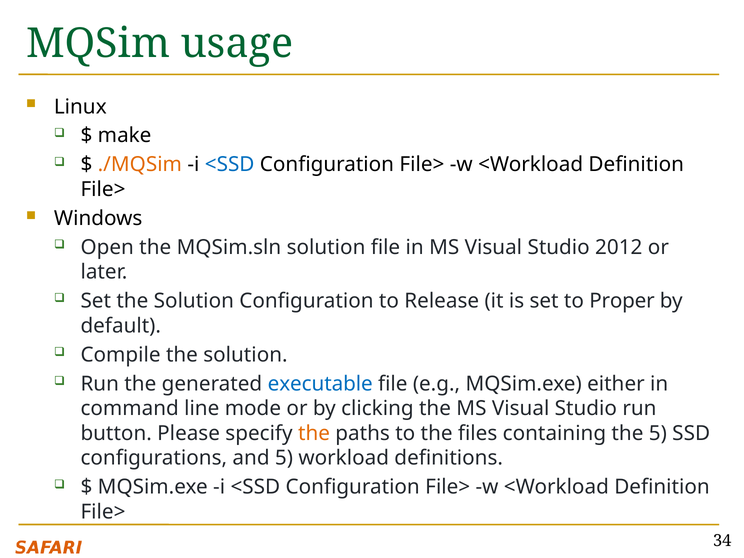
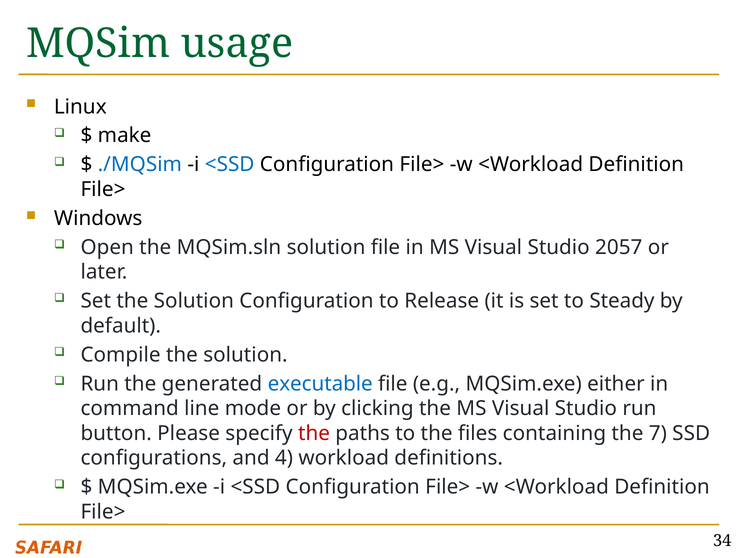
./MQSim colour: orange -> blue
2012: 2012 -> 2057
Proper: Proper -> Steady
the at (314, 433) colour: orange -> red
the 5: 5 -> 7
and 5: 5 -> 4
